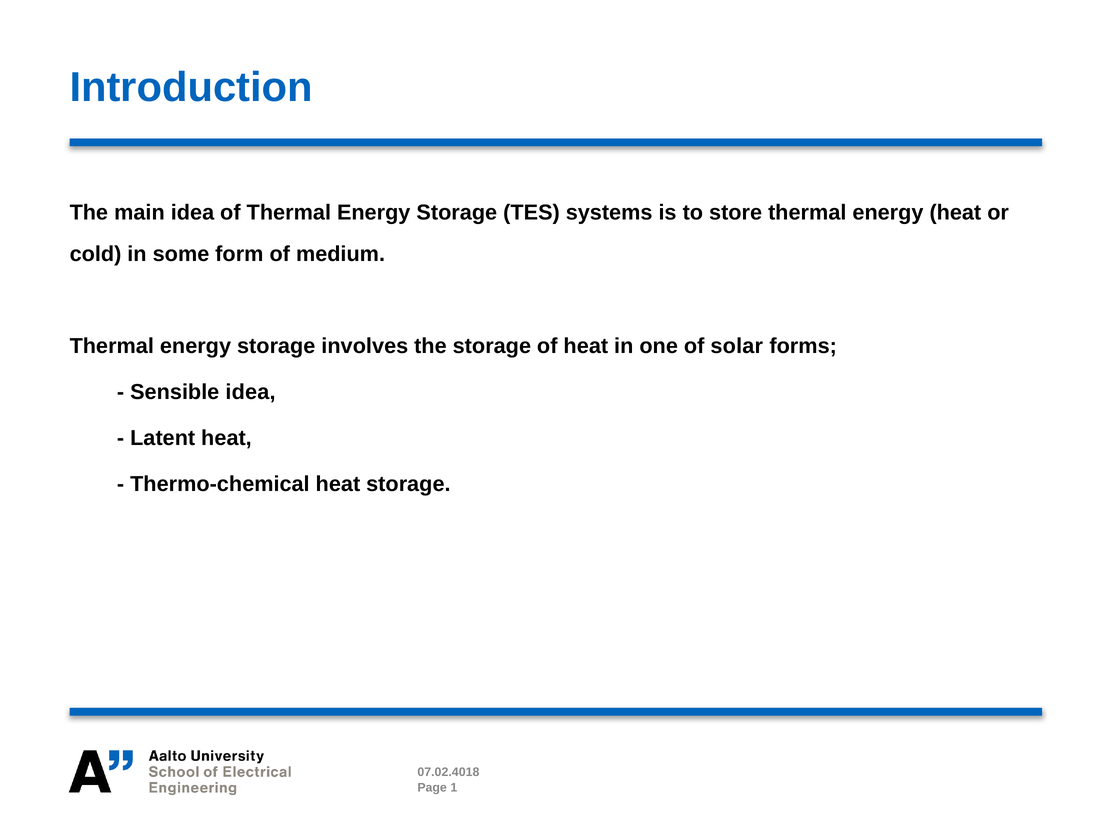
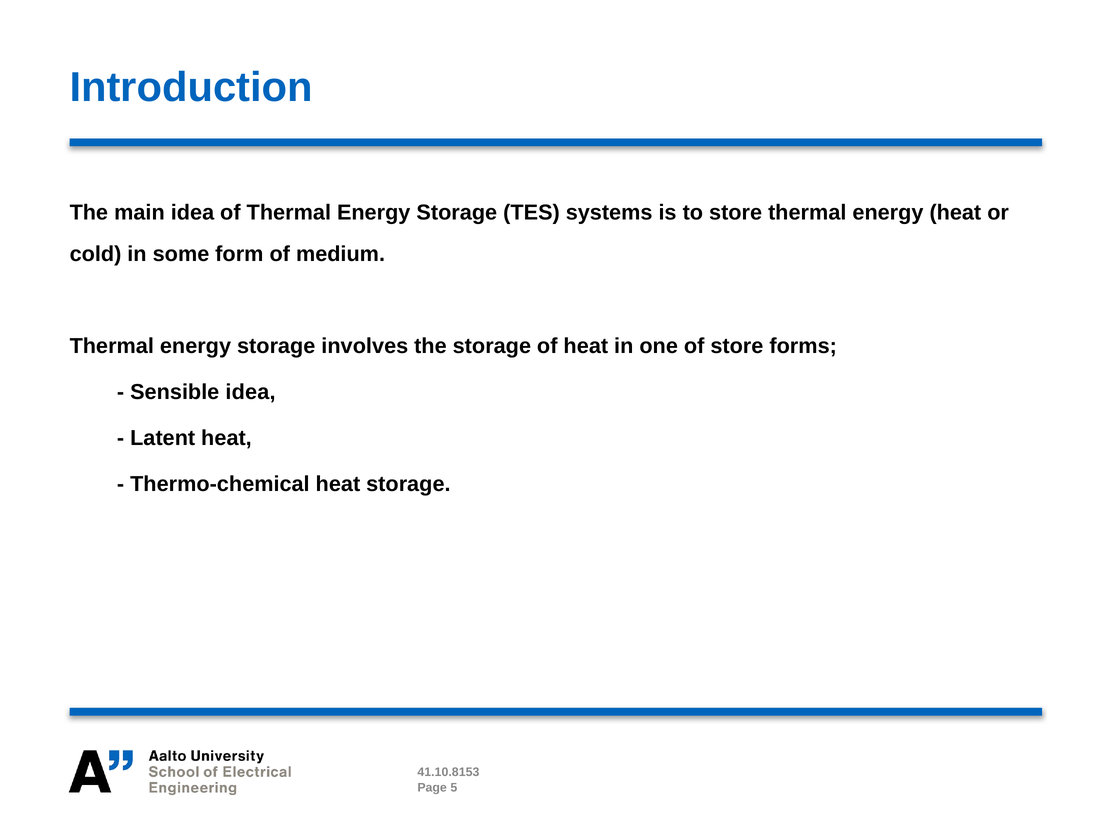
of solar: solar -> store
07.02.4018: 07.02.4018 -> 41.10.8153
1: 1 -> 5
